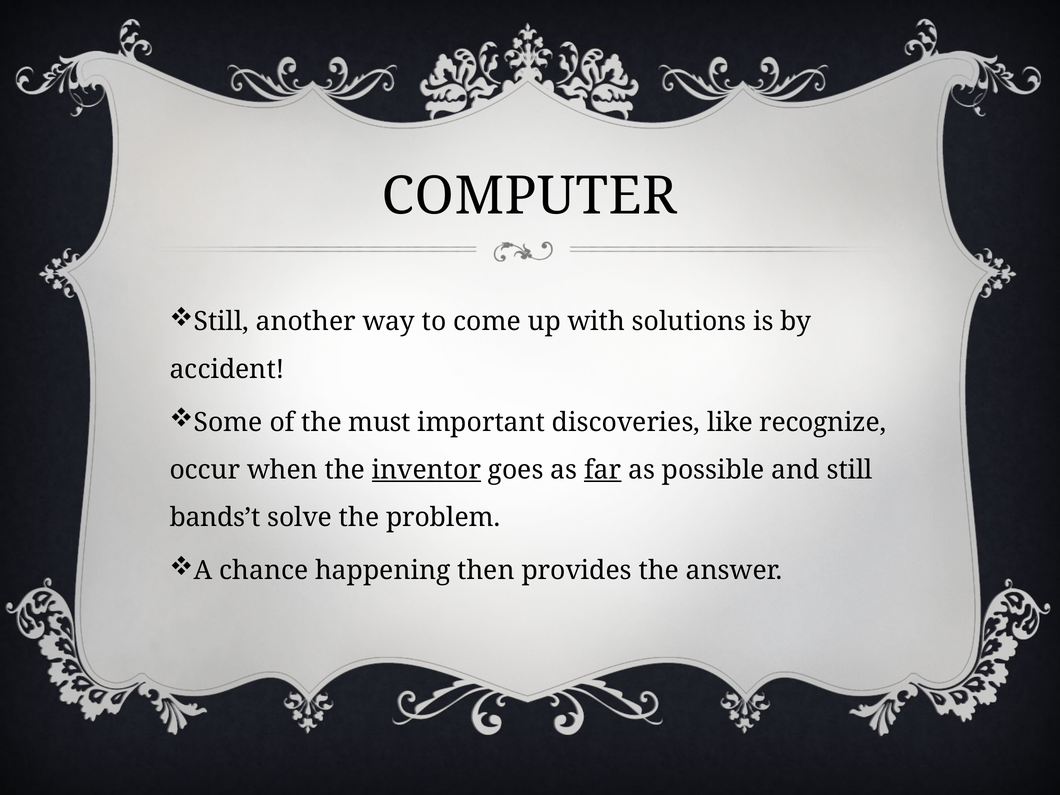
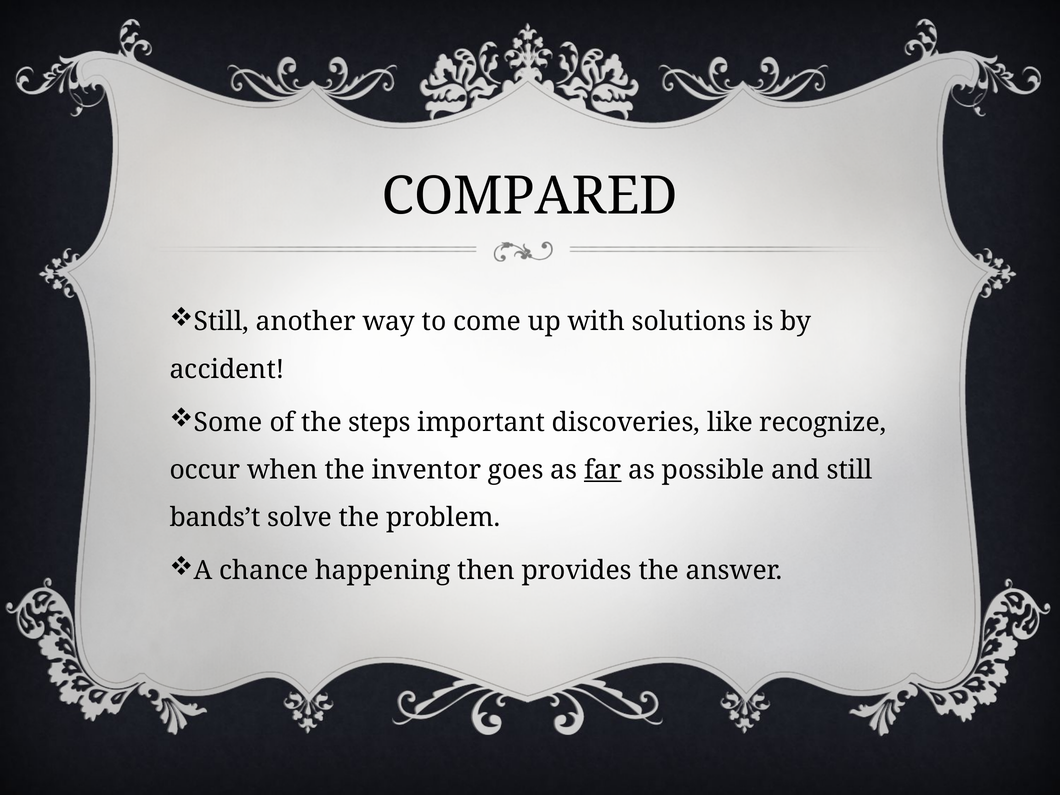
COMPUTER: COMPUTER -> COMPARED
must: must -> steps
inventor underline: present -> none
